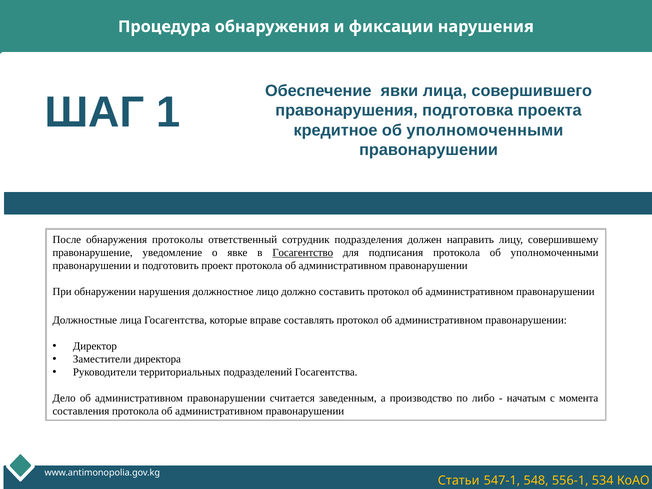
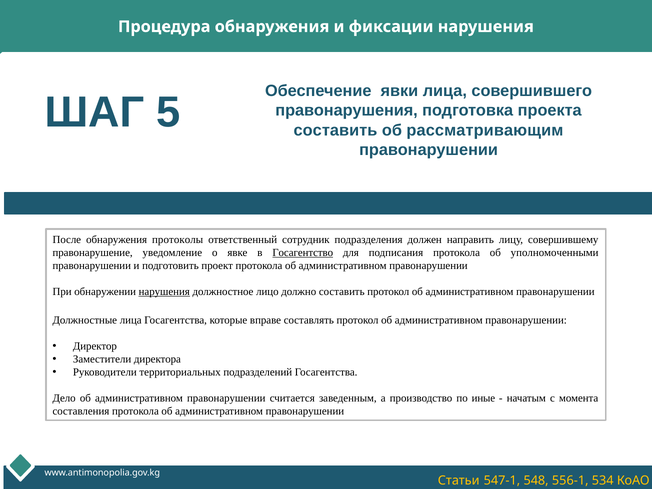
1: 1 -> 5
кредитное at (336, 130): кредитное -> составить
уполномоченными at (485, 130): уполномоченными -> рассматривающим
нарушения at (164, 292) underline: none -> present
либо: либо -> иные
